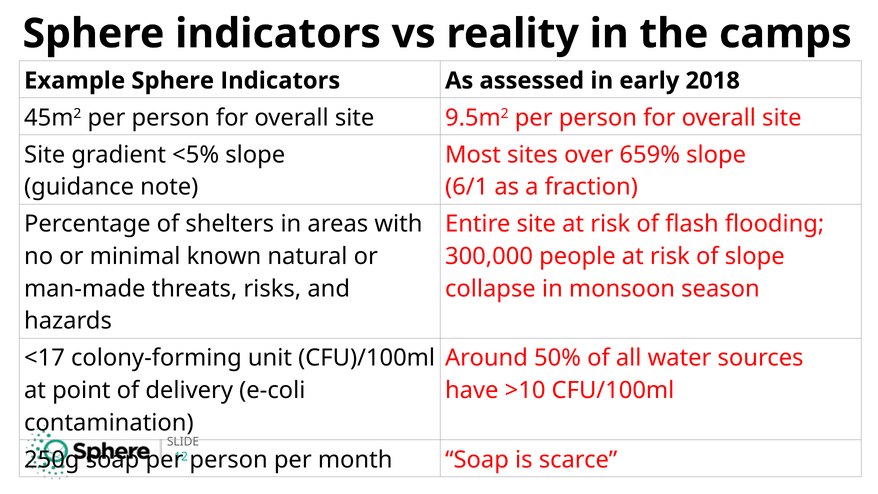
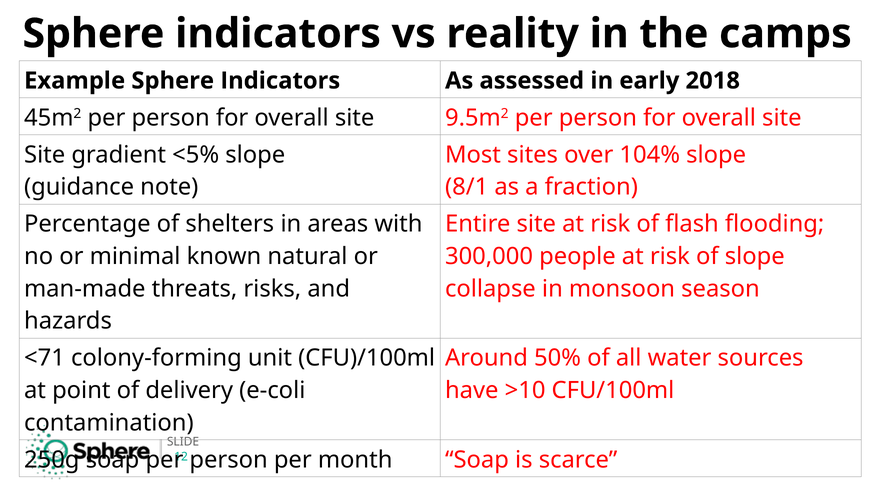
659%: 659% -> 104%
6/1: 6/1 -> 8/1
<17: <17 -> <71
